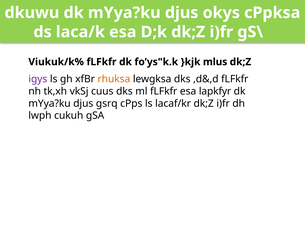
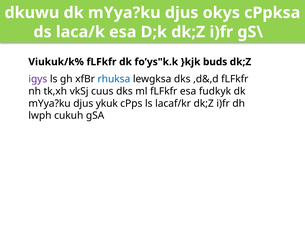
mlus: mlus -> buds
rhuksa colour: orange -> blue
lapkfyr: lapkfyr -> fudkyk
gsrq: gsrq -> ykuk
